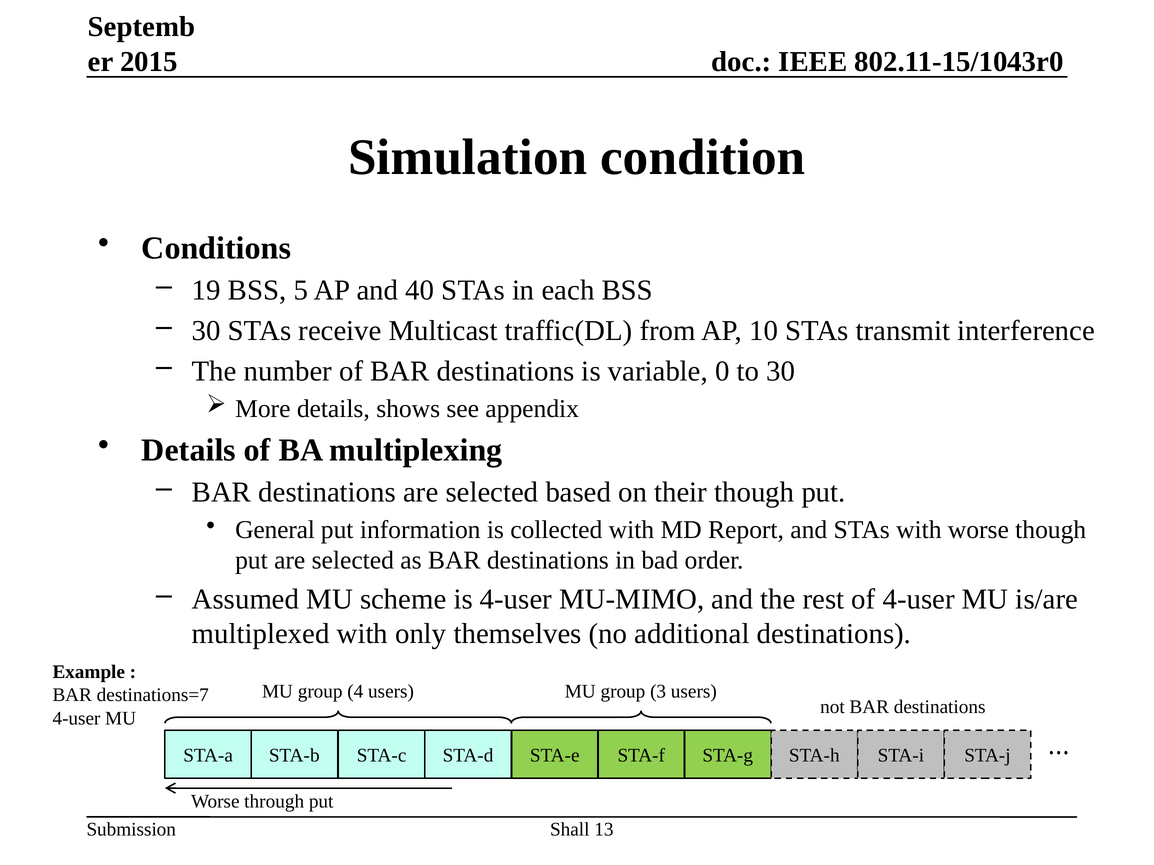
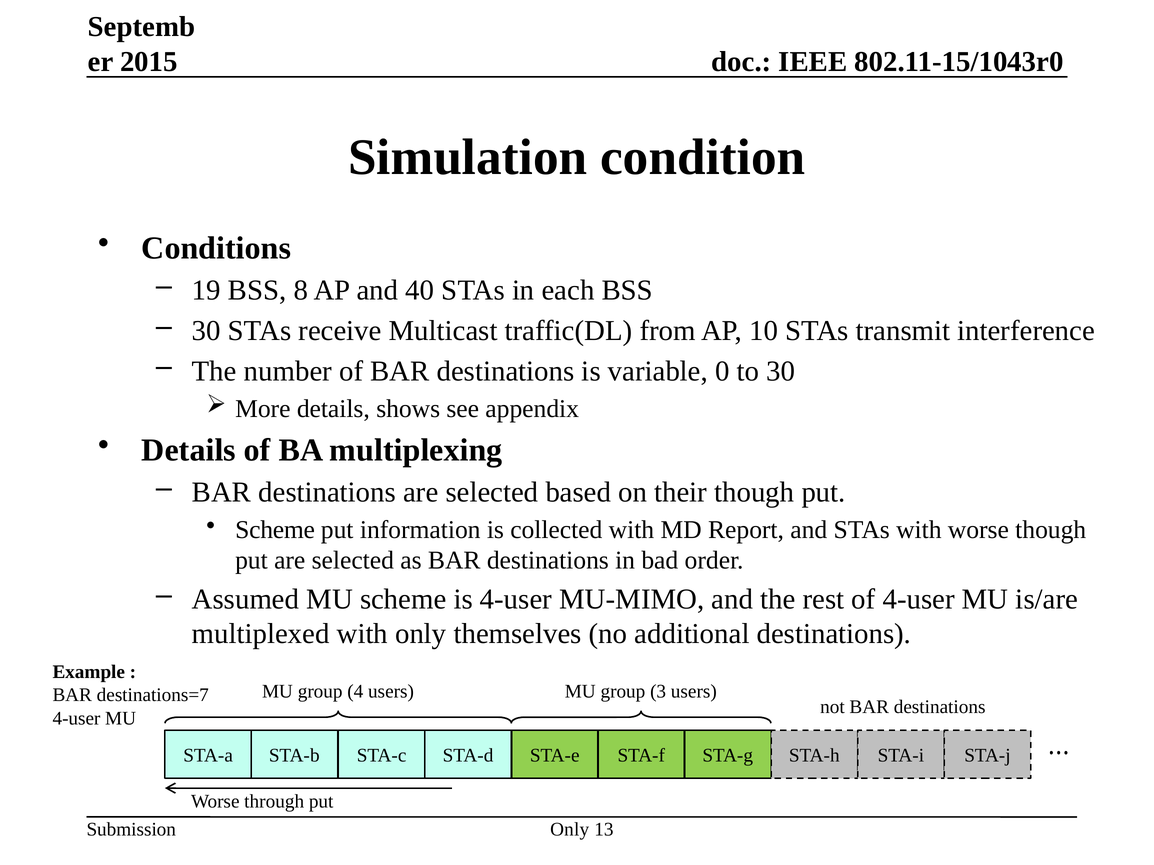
5: 5 -> 8
General at (275, 530): General -> Scheme
Shall at (570, 830): Shall -> Only
